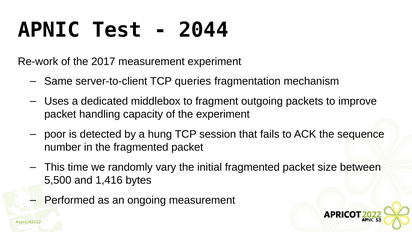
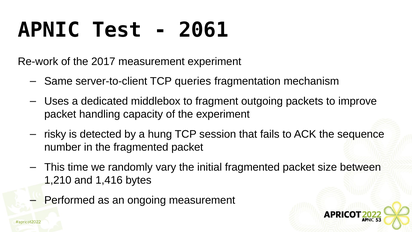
2044: 2044 -> 2061
poor: poor -> risky
5,500: 5,500 -> 1,210
